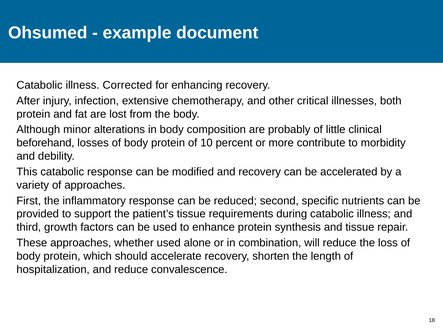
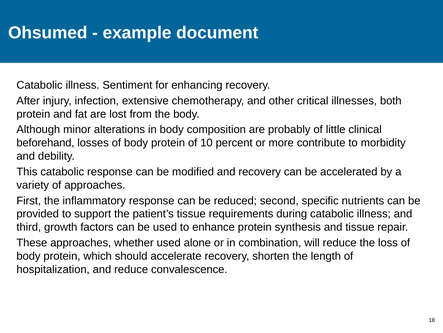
Corrected: Corrected -> Sentiment
